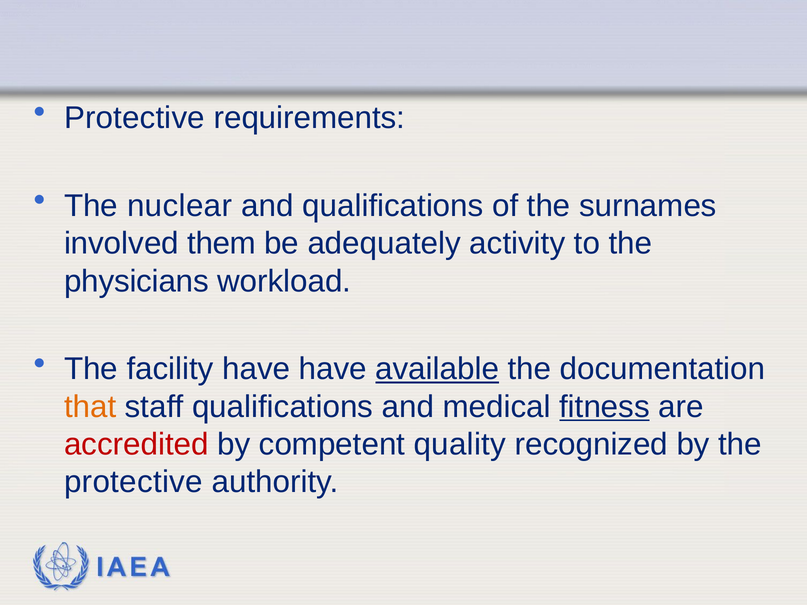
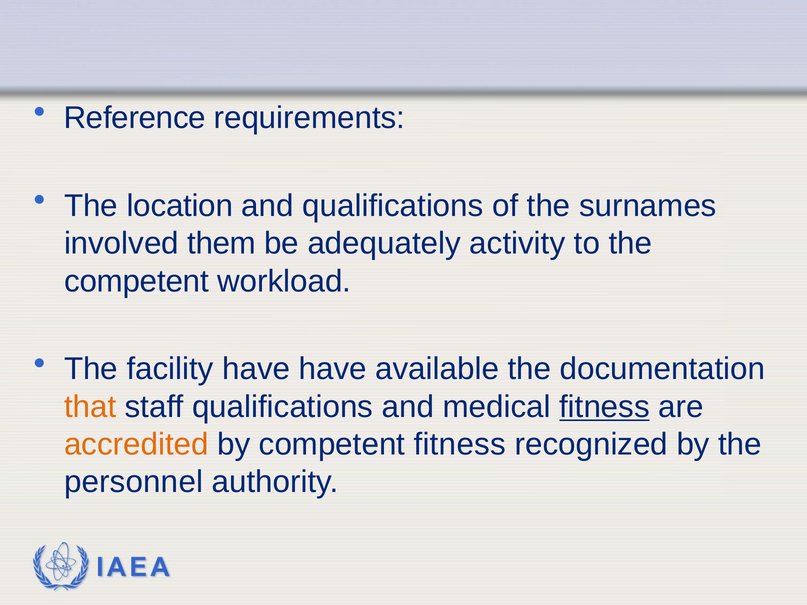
Protective at (134, 118): Protective -> Reference
nuclear: nuclear -> location
physicians at (136, 281): physicians -> competent
available underline: present -> none
accredited colour: red -> orange
competent quality: quality -> fitness
protective at (133, 482): protective -> personnel
